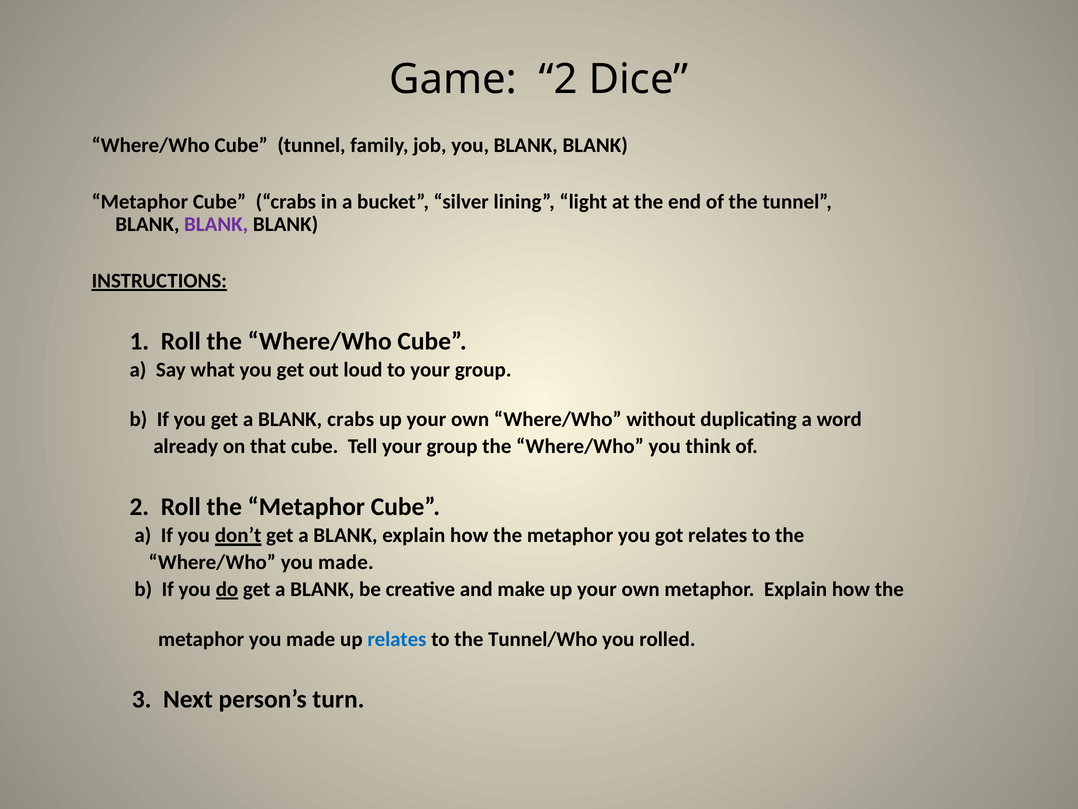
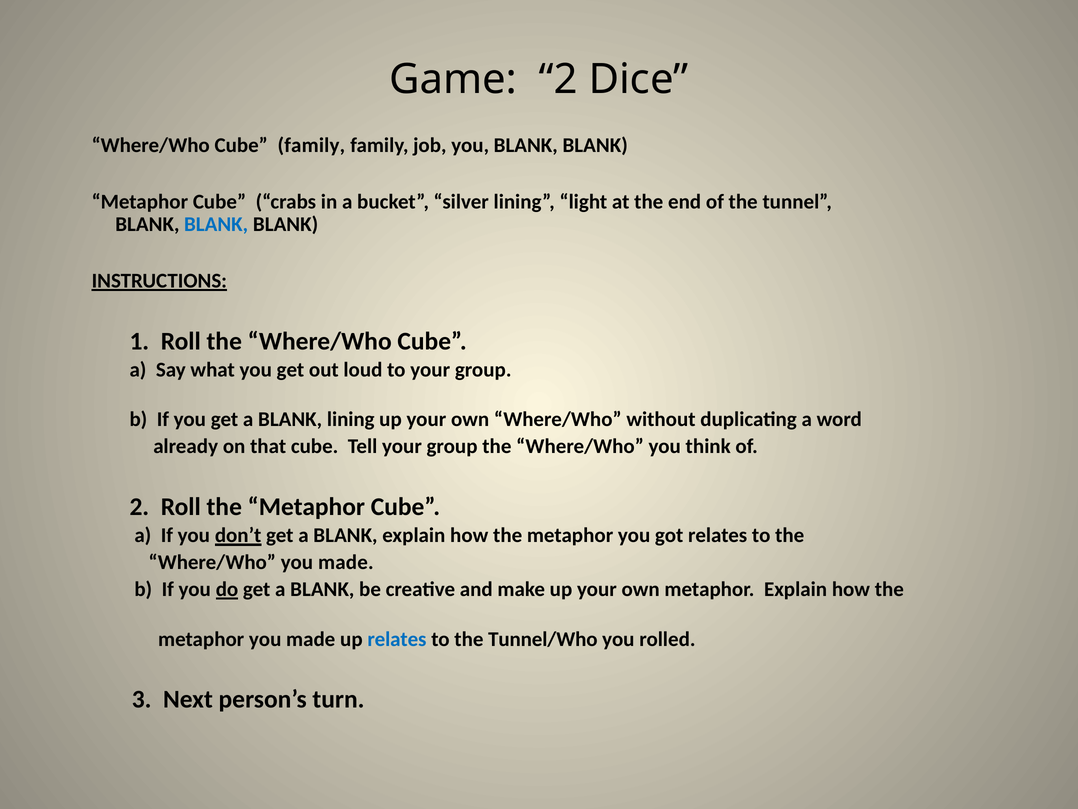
Cube tunnel: tunnel -> family
BLANK at (216, 224) colour: purple -> blue
BLANK crabs: crabs -> lining
